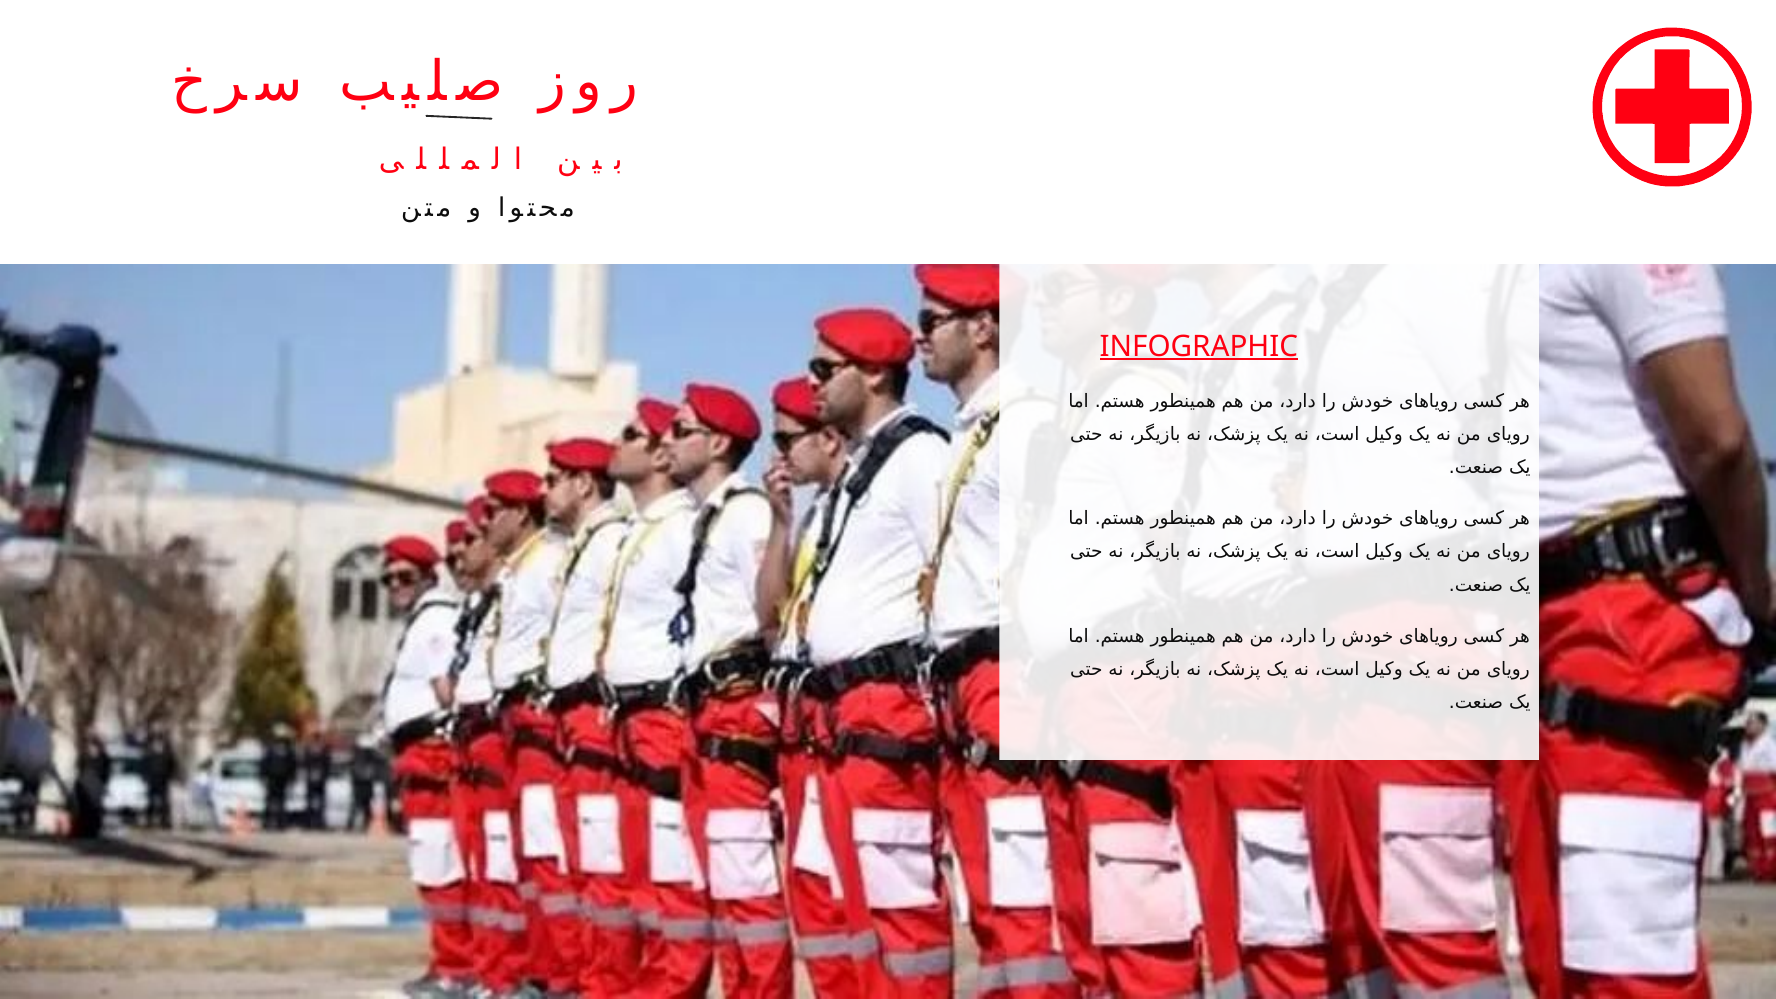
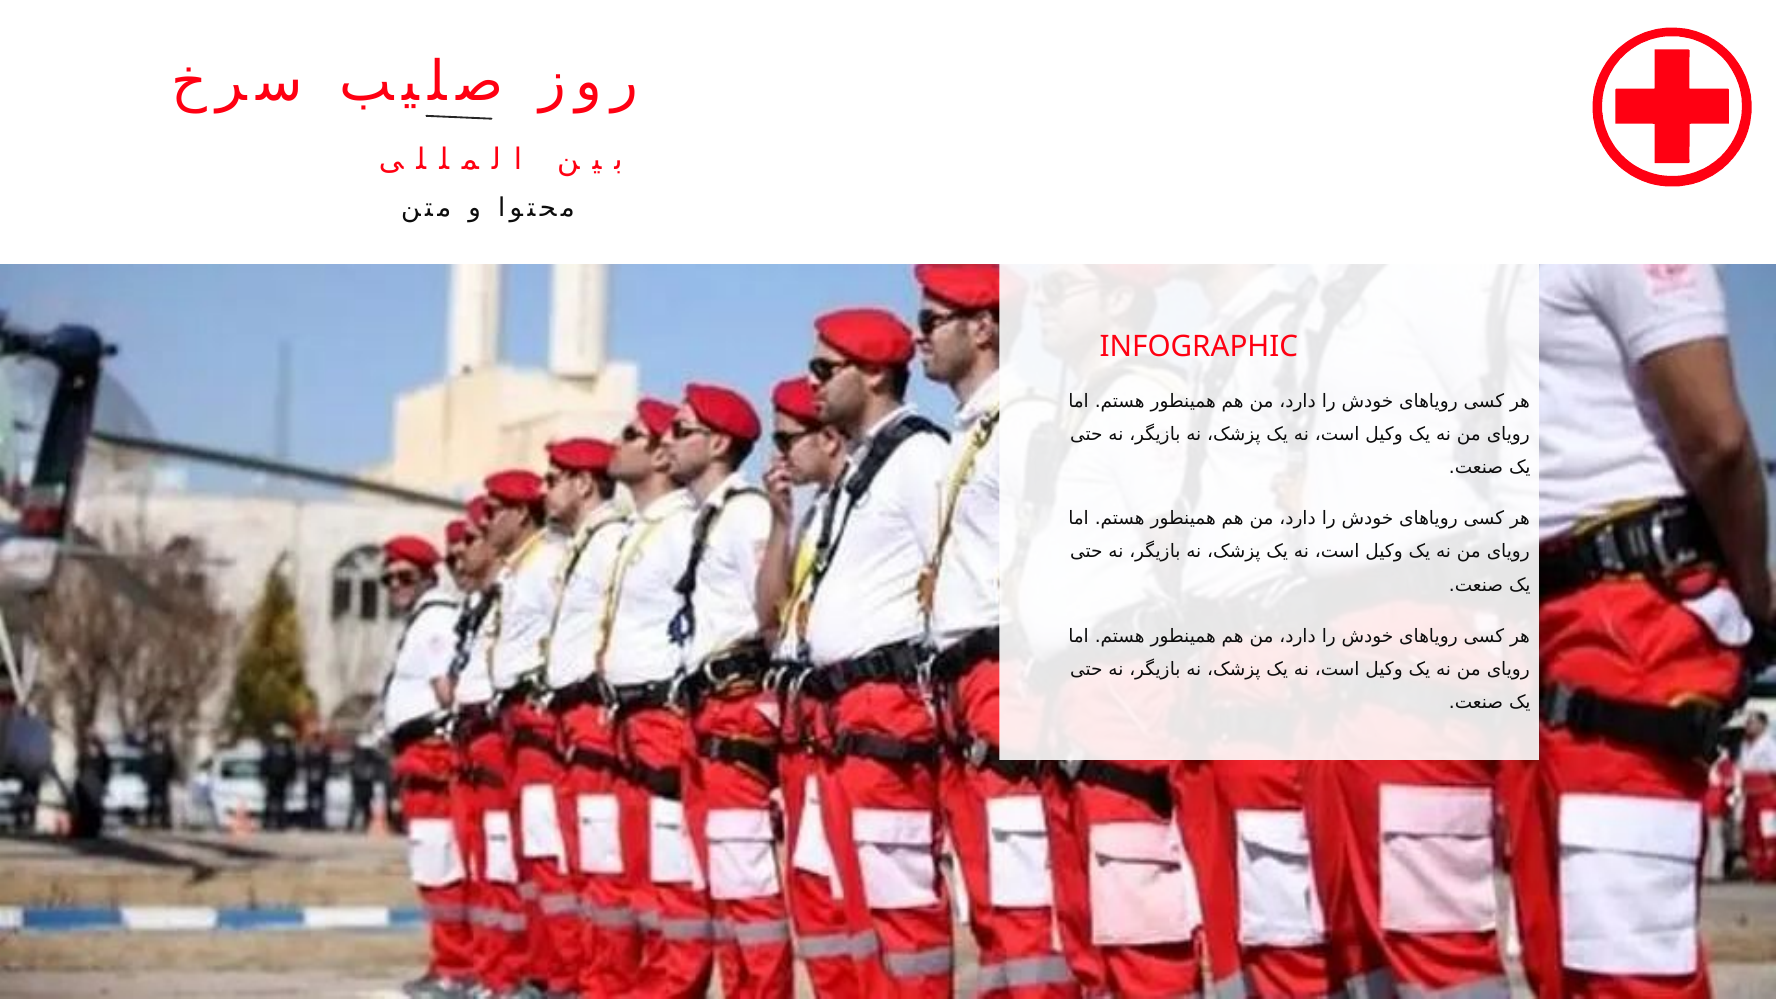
INFOGRAPHIC underline: present -> none
